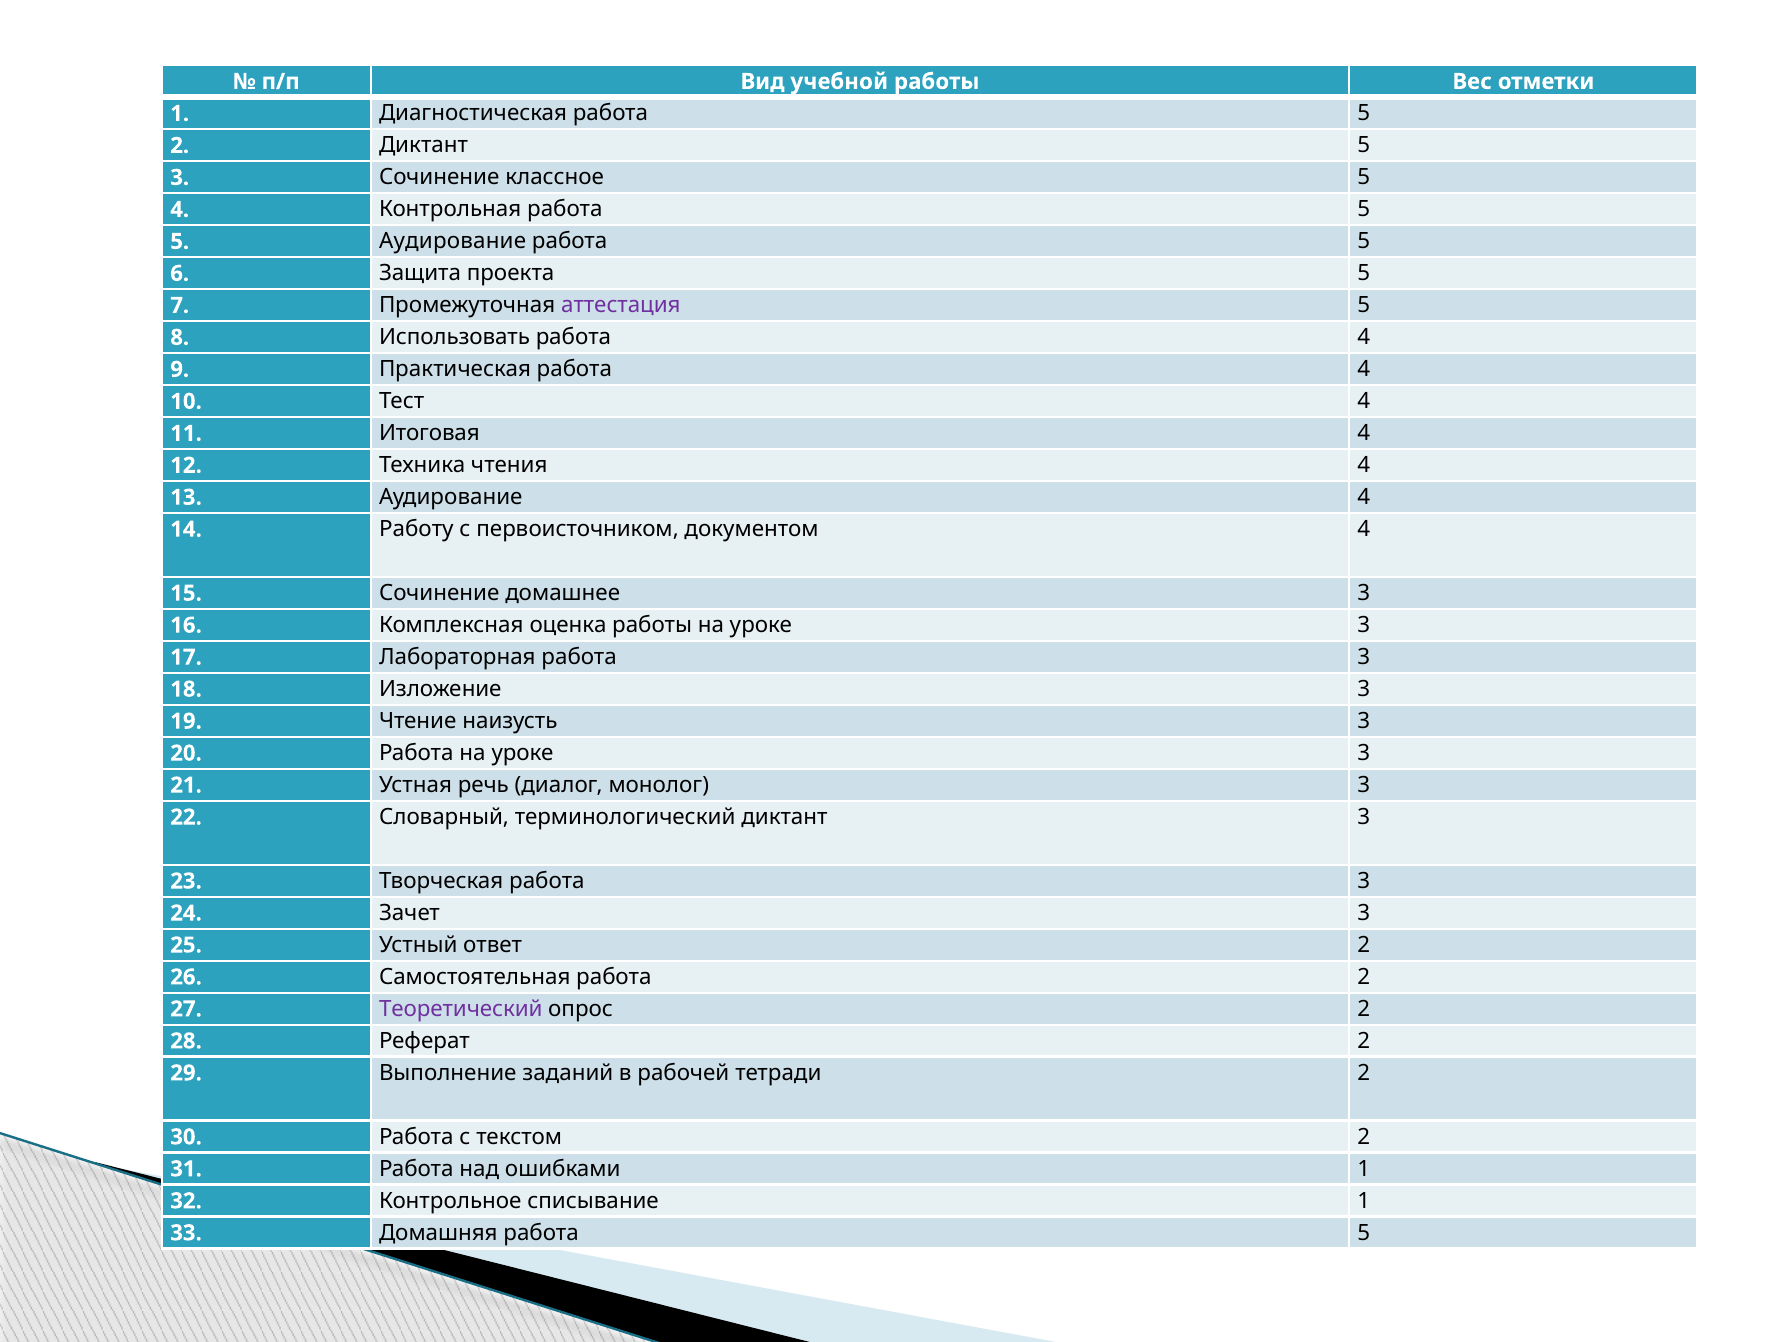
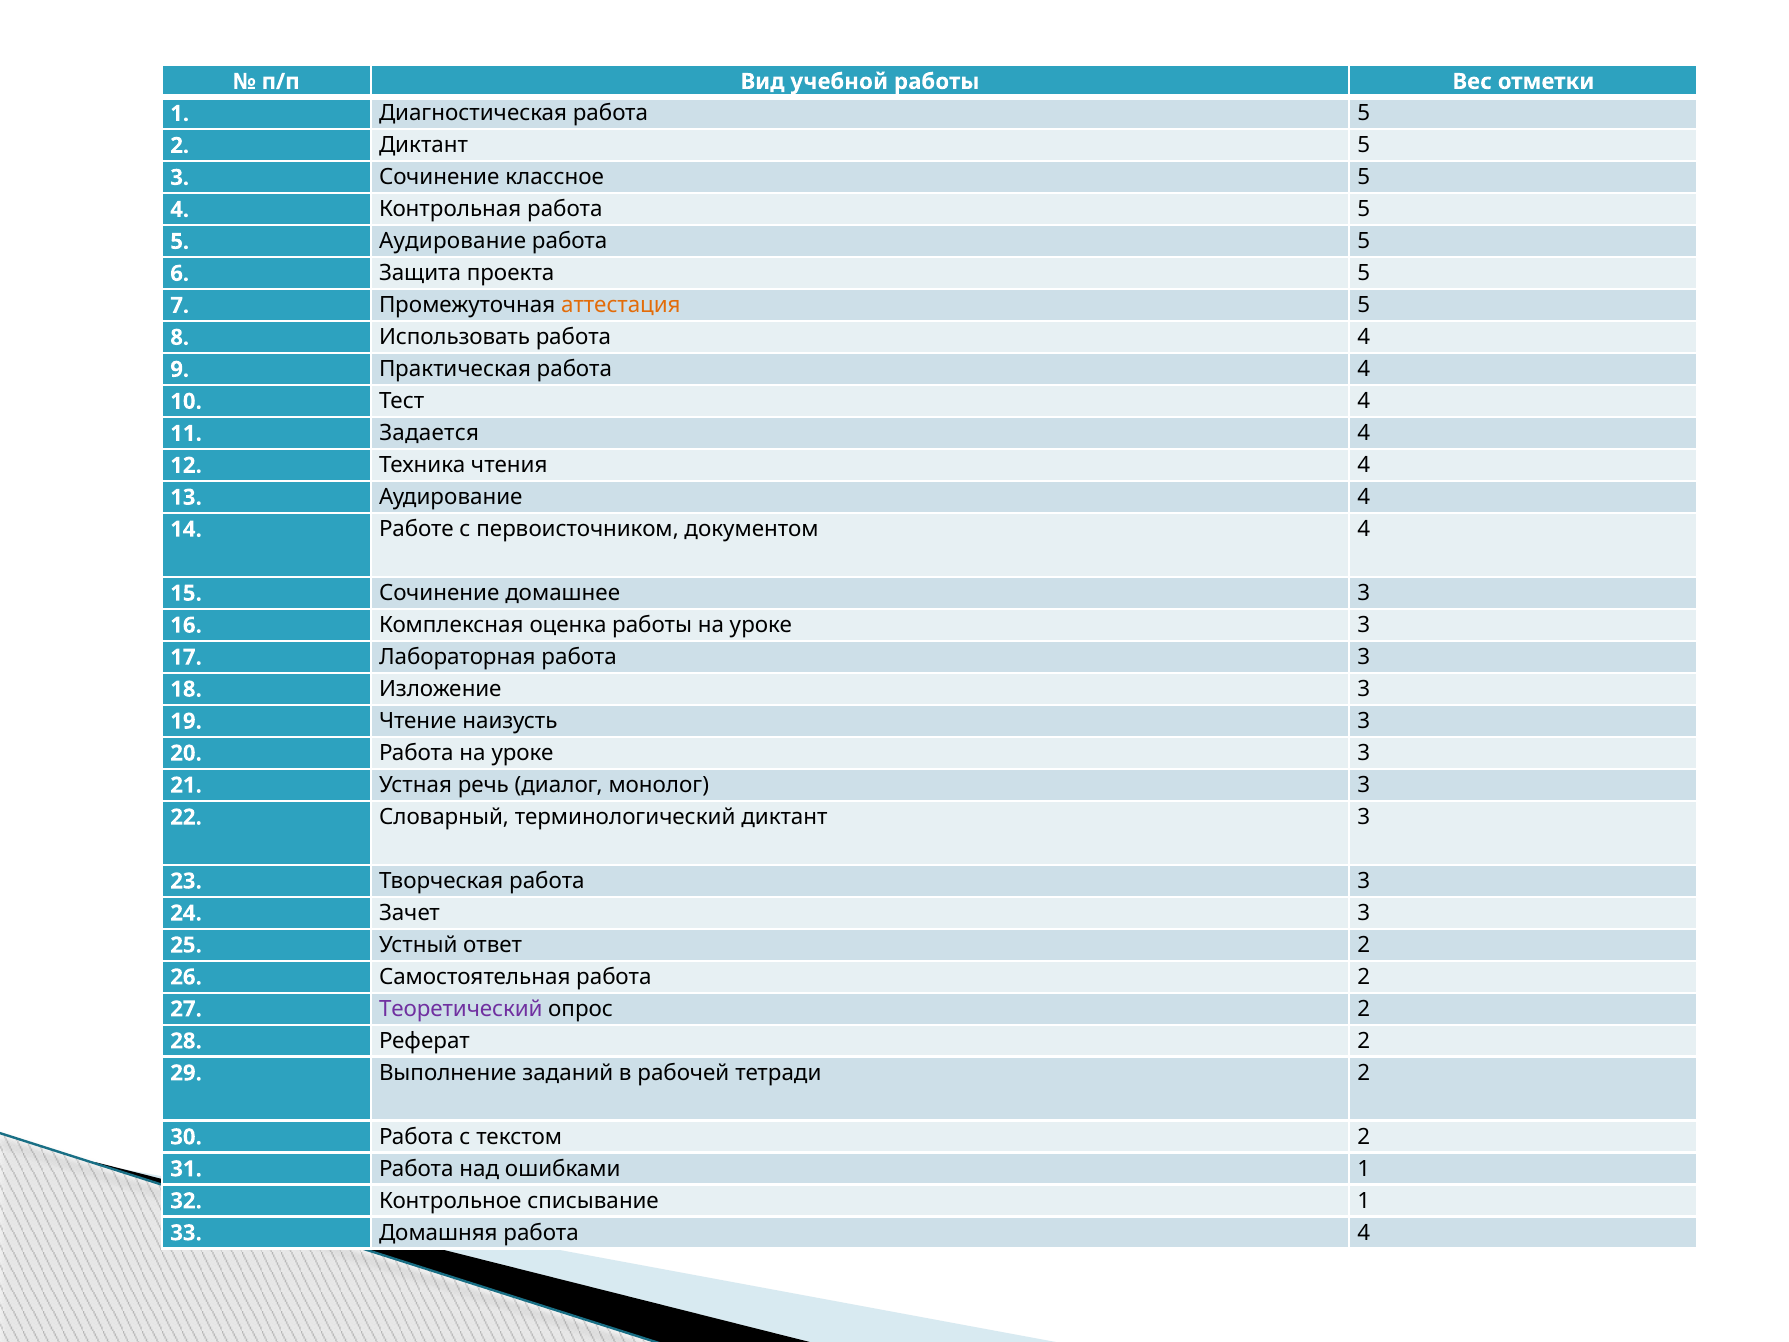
аттестация colour: purple -> orange
Итоговая: Итоговая -> Задается
Работу: Работу -> Работе
Домашняя работа 5: 5 -> 4
